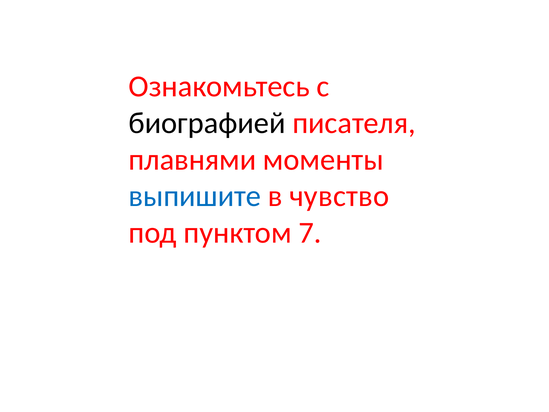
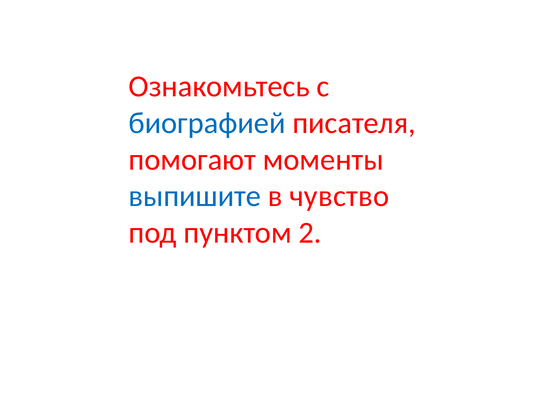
биографией colour: black -> blue
плавнями: плавнями -> помогают
7: 7 -> 2
